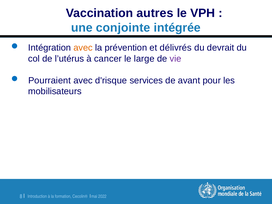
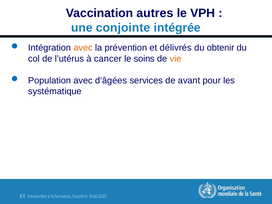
devrait: devrait -> obtenir
large: large -> soins
vie colour: purple -> orange
Pourraient: Pourraient -> Population
d'risque: d'risque -> d'âgées
mobilisateurs: mobilisateurs -> systématique
